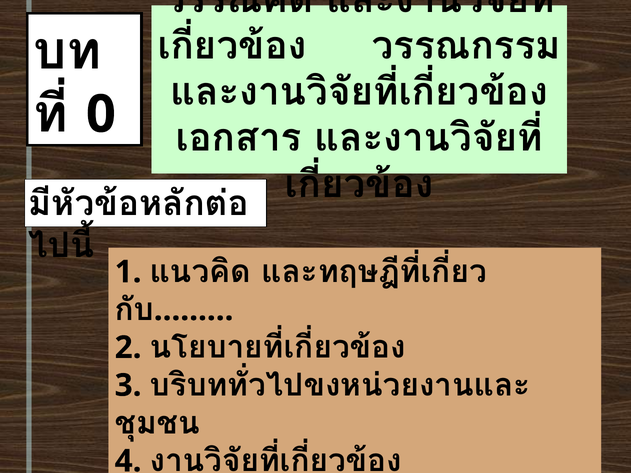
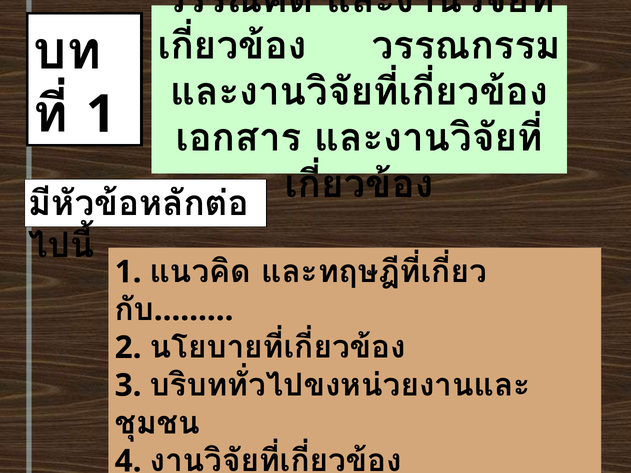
0 at (101, 115): 0 -> 1
